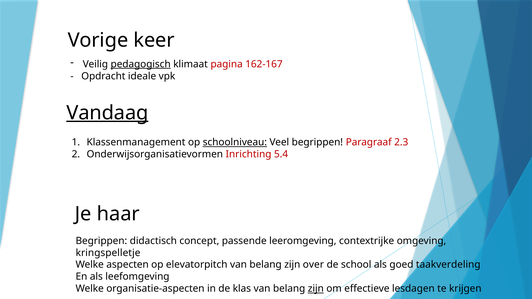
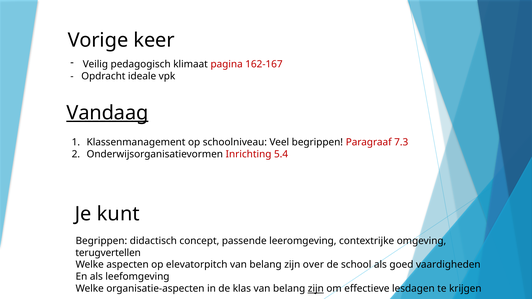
pedagogisch underline: present -> none
schoolniveau underline: present -> none
2.3: 2.3 -> 7.3
haar: haar -> kunt
kringspelletje: kringspelletje -> terugvertellen
taakverdeling: taakverdeling -> vaardigheden
